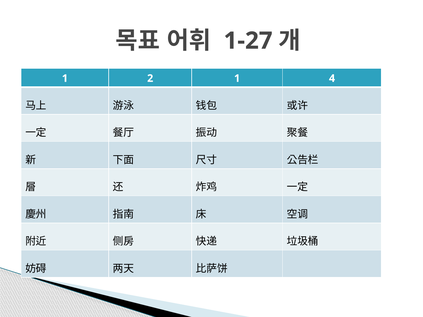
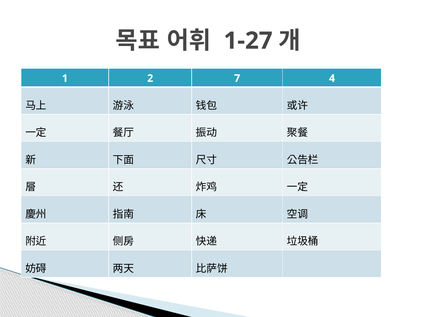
2 1: 1 -> 7
